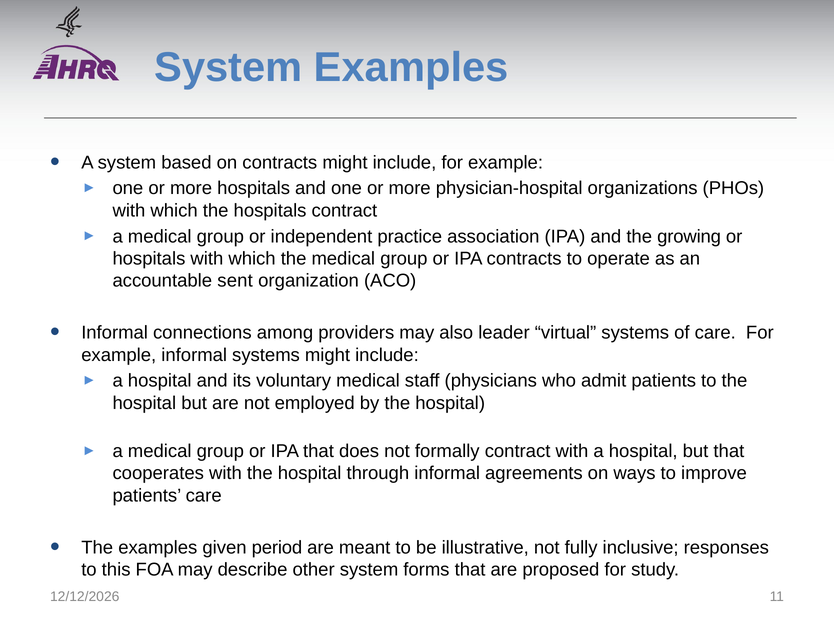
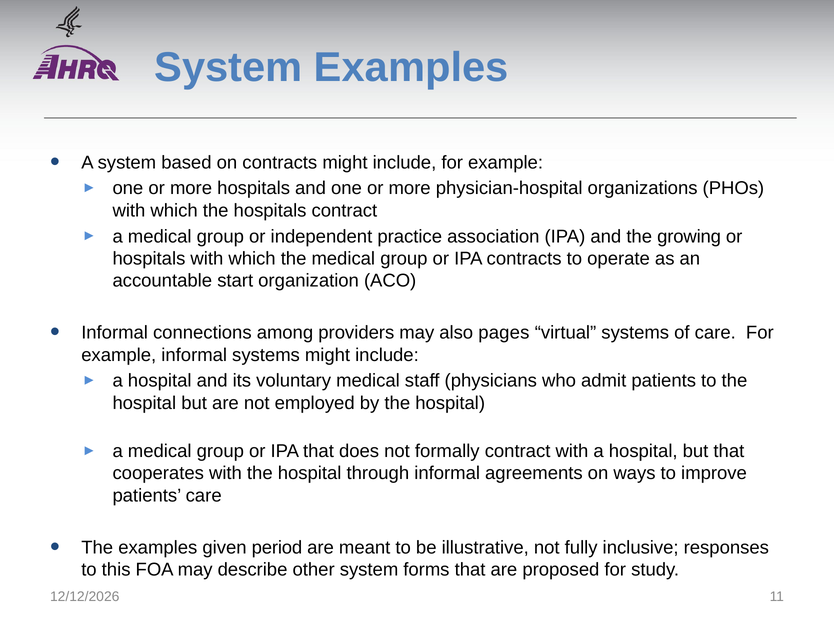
sent: sent -> start
leader: leader -> pages
